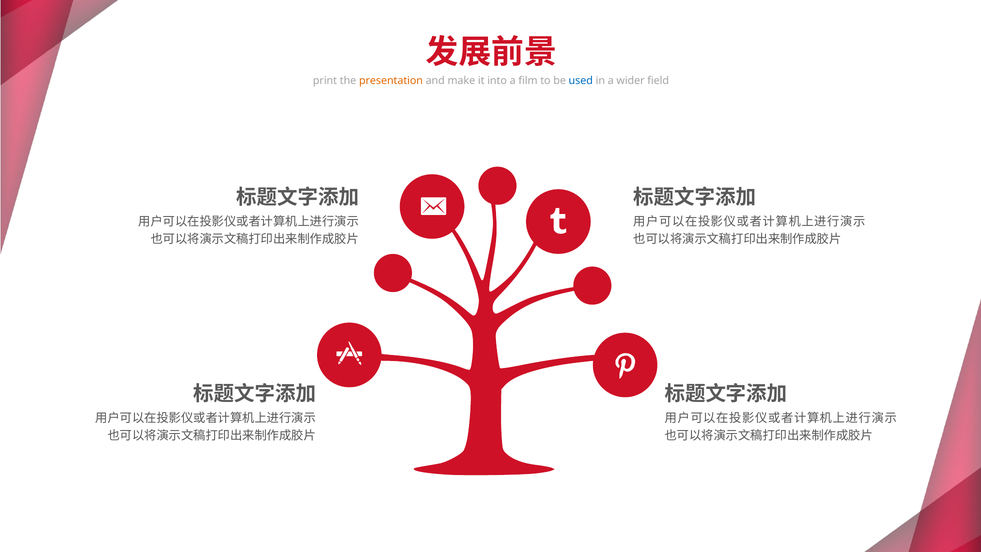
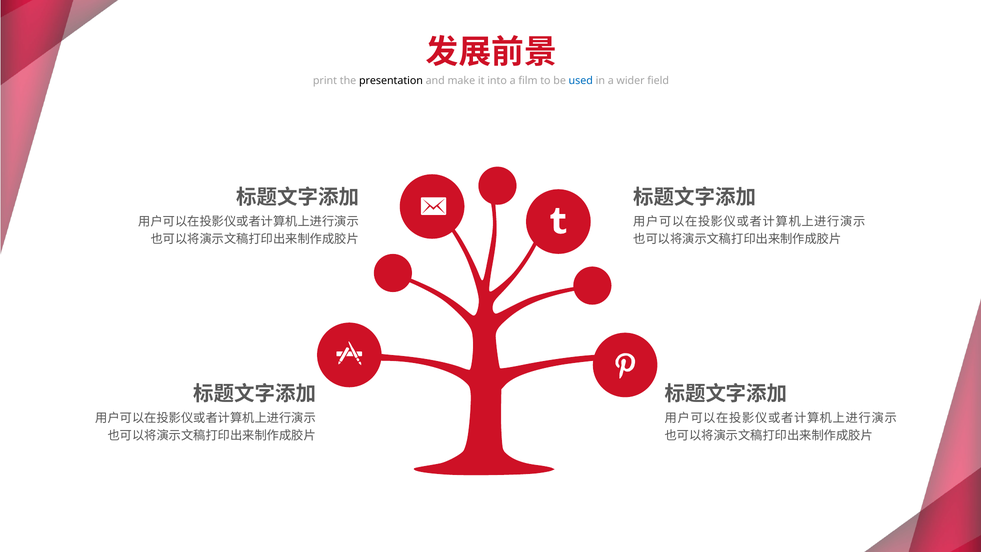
presentation colour: orange -> black
